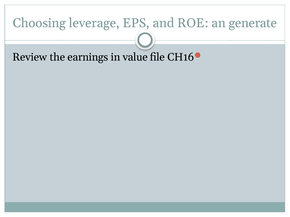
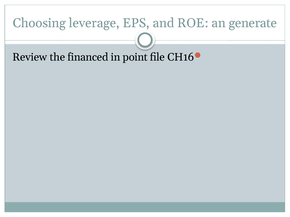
earnings: earnings -> financed
value: value -> point
